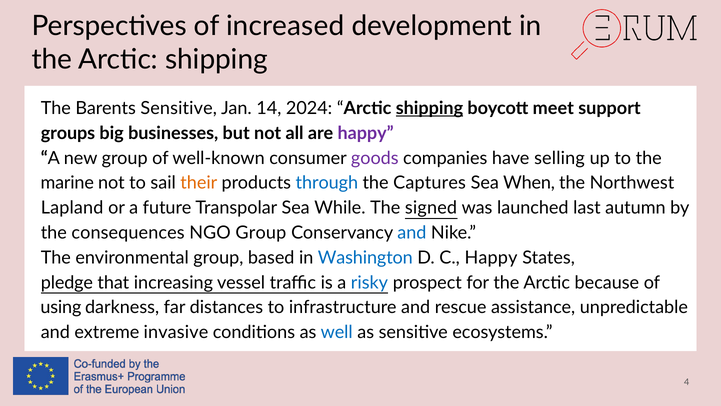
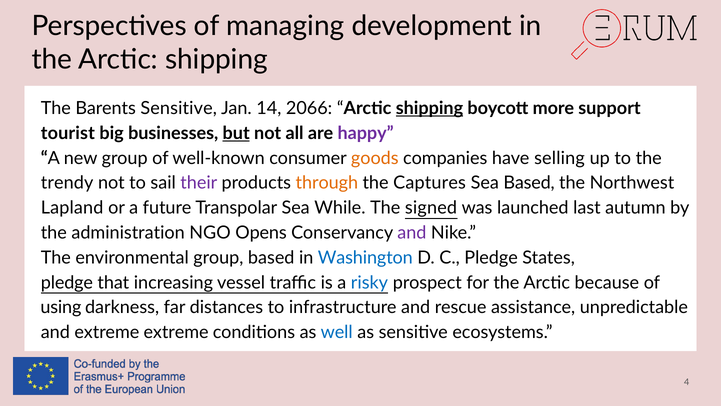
increased: increased -> managing
2024: 2024 -> 2066
meet: meet -> more
groups: groups -> tourist
but underline: none -> present
goods colour: purple -> orange
marine: marine -> trendy
their colour: orange -> purple
through colour: blue -> orange
Sea When: When -> Based
consequences: consequences -> administration
NGO Group: Group -> Opens
and at (412, 233) colour: blue -> purple
C Happy: Happy -> Pledge
extreme invasive: invasive -> extreme
